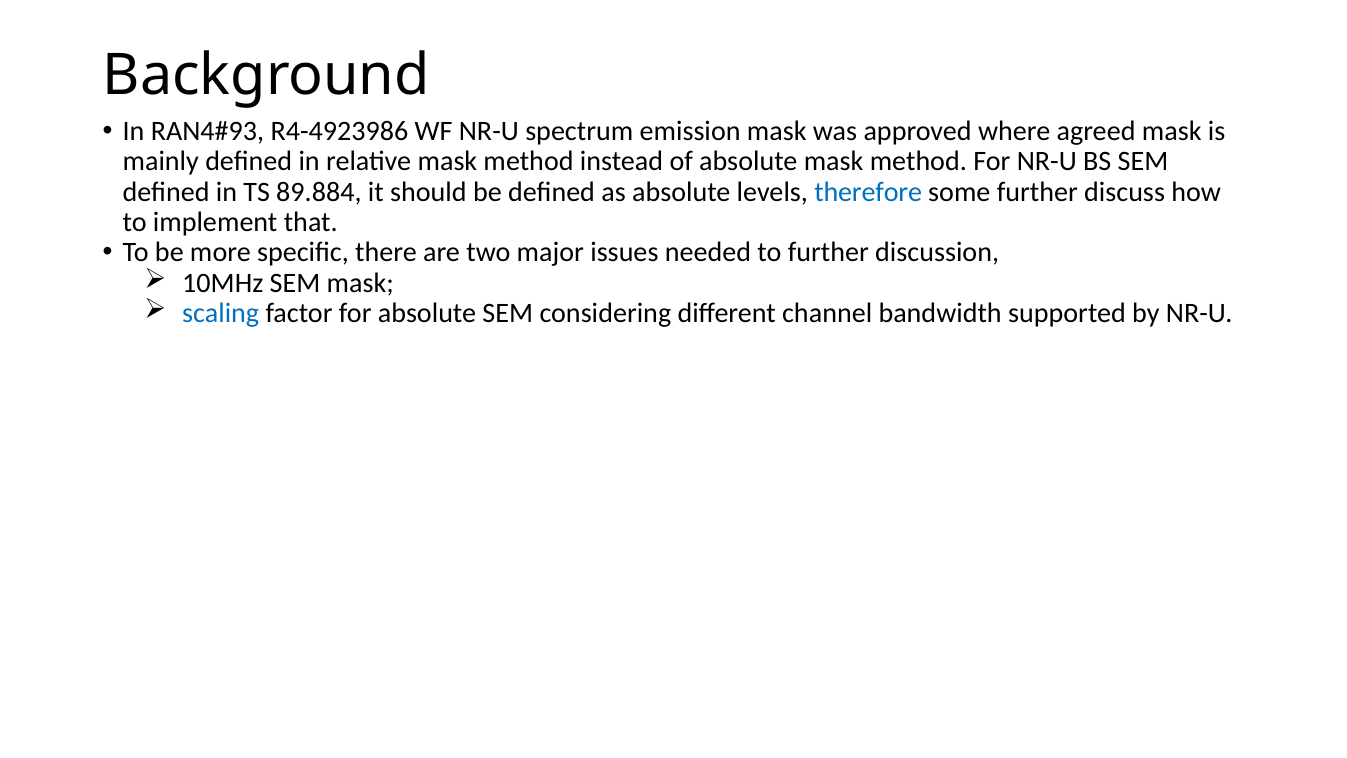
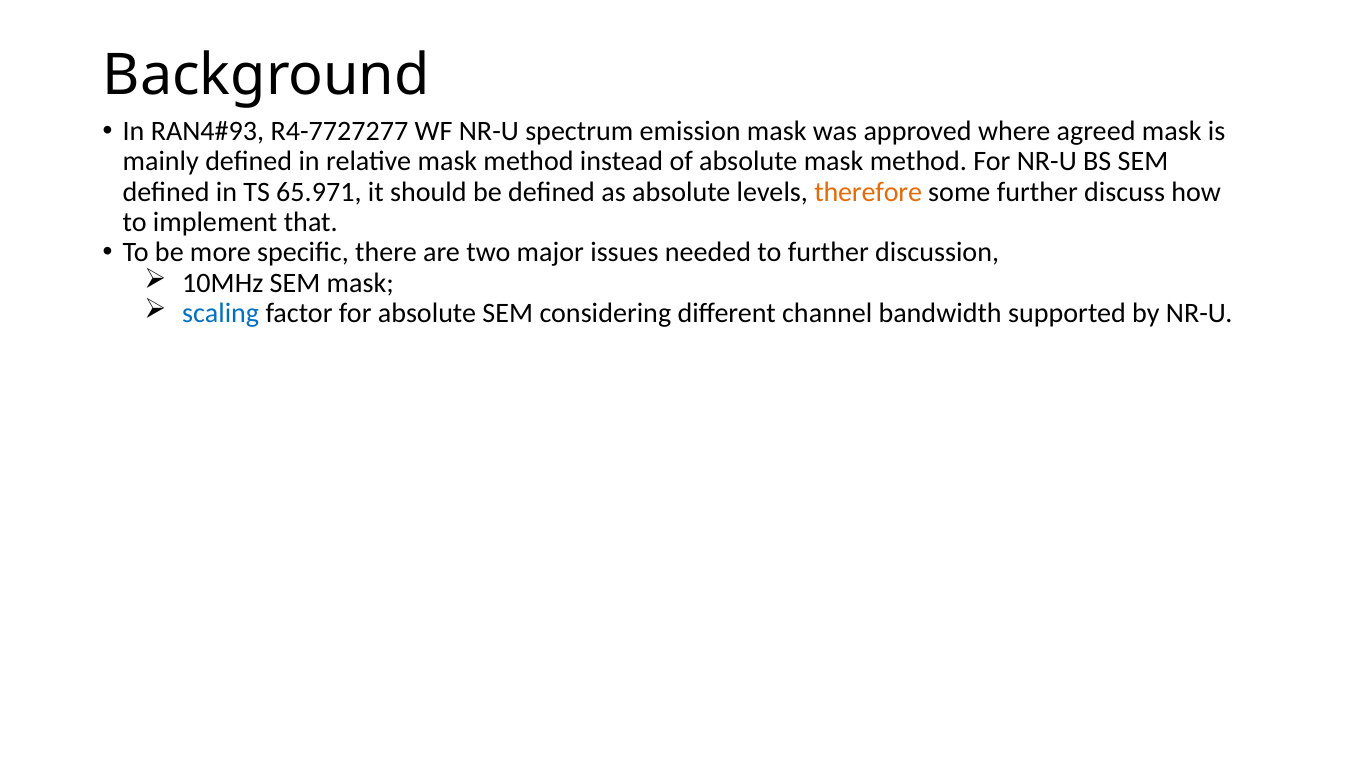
R4-4923986: R4-4923986 -> R4-7727277
89.884: 89.884 -> 65.971
therefore colour: blue -> orange
